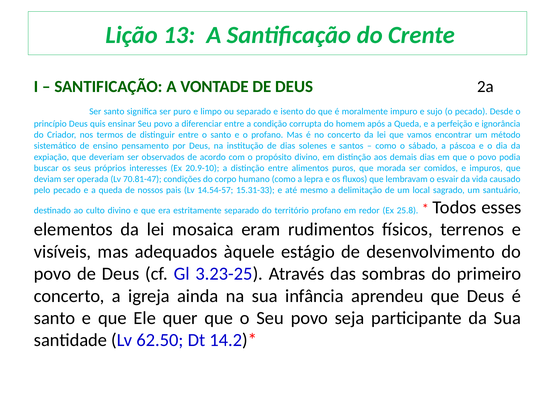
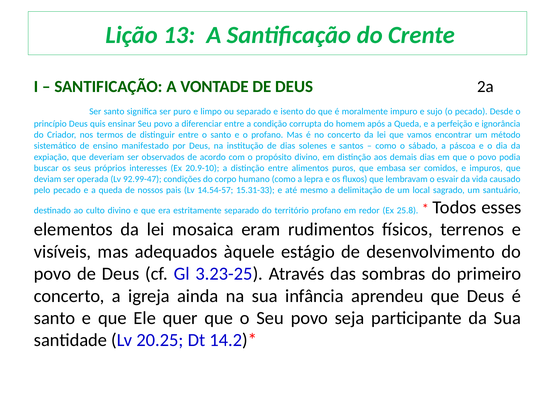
pensamento: pensamento -> manifestado
morada: morada -> embasa
70.81-47: 70.81-47 -> 92.99-47
62.50: 62.50 -> 20.25
